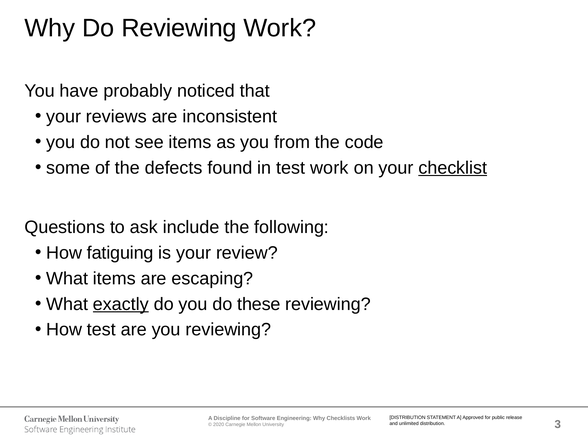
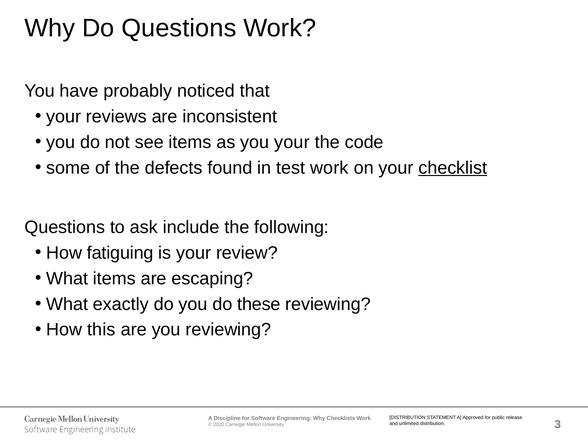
Do Reviewing: Reviewing -> Questions
you from: from -> your
exactly underline: present -> none
How test: test -> this
